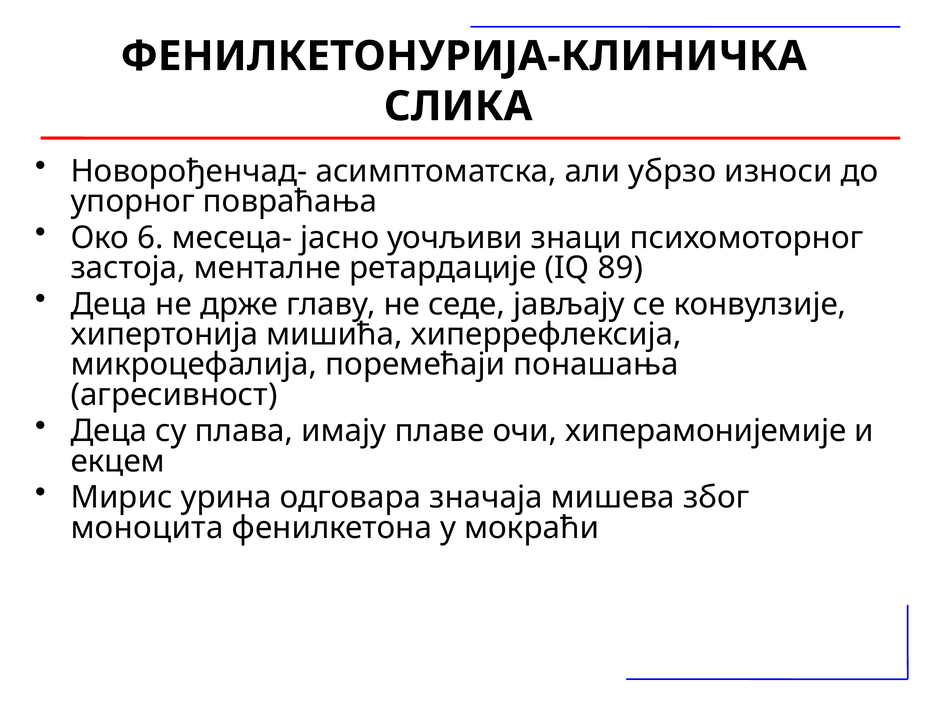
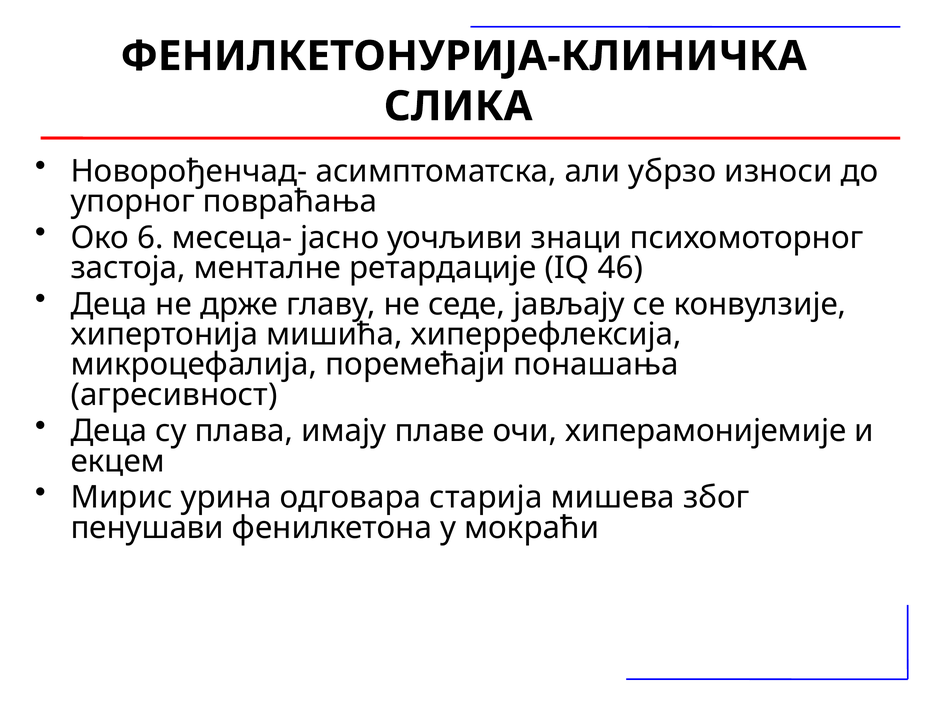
89: 89 -> 46
значаја: значаја -> старија
моноцита: моноцита -> пенушави
